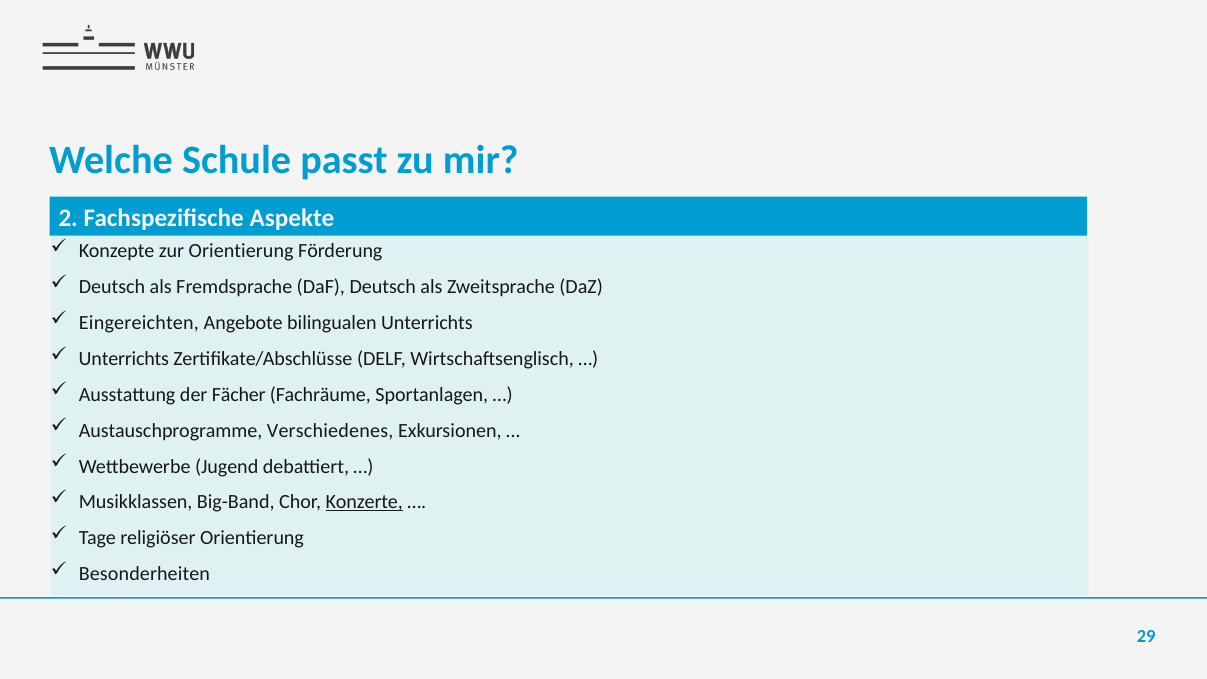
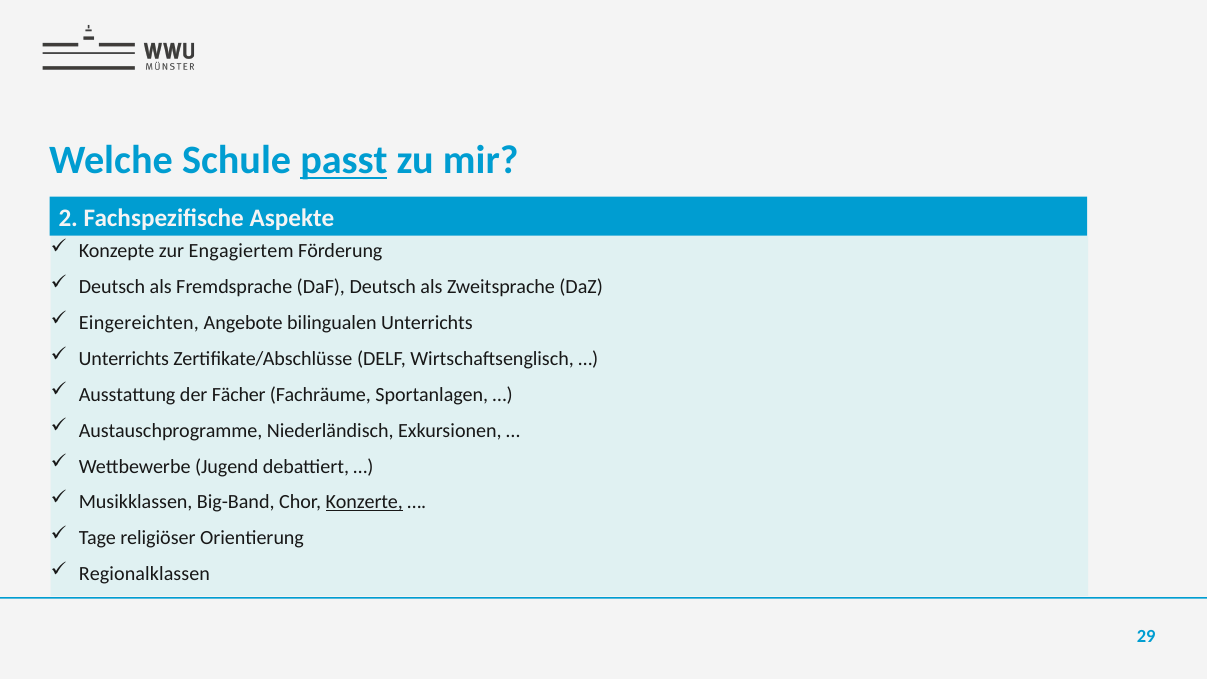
passt underline: none -> present
zur Orientierung: Orientierung -> Engagiertem
Verschiedenes: Verschiedenes -> Niederländisch
Besonderheiten: Besonderheiten -> Regionalklassen
